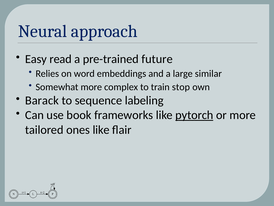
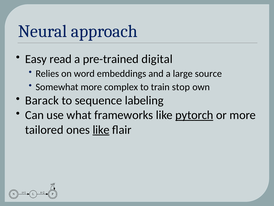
future: future -> digital
similar: similar -> source
book: book -> what
like at (101, 129) underline: none -> present
